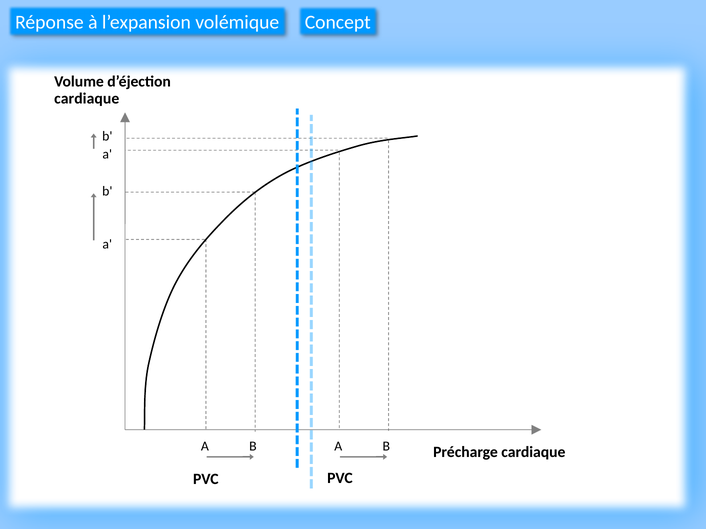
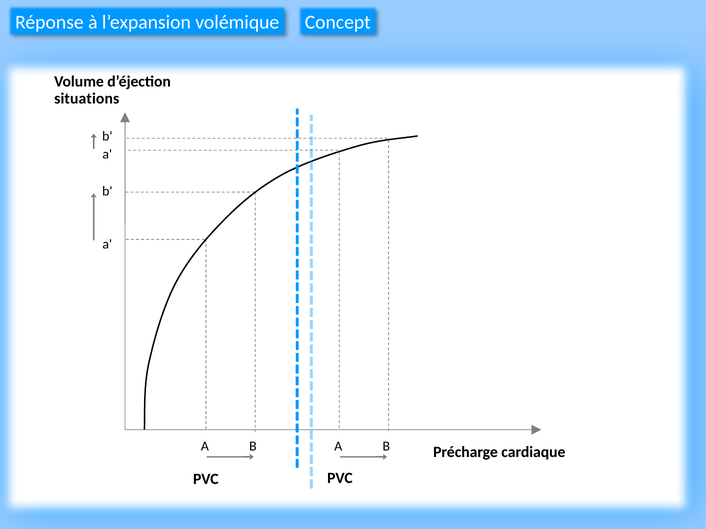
cardiaque at (87, 99): cardiaque -> situations
